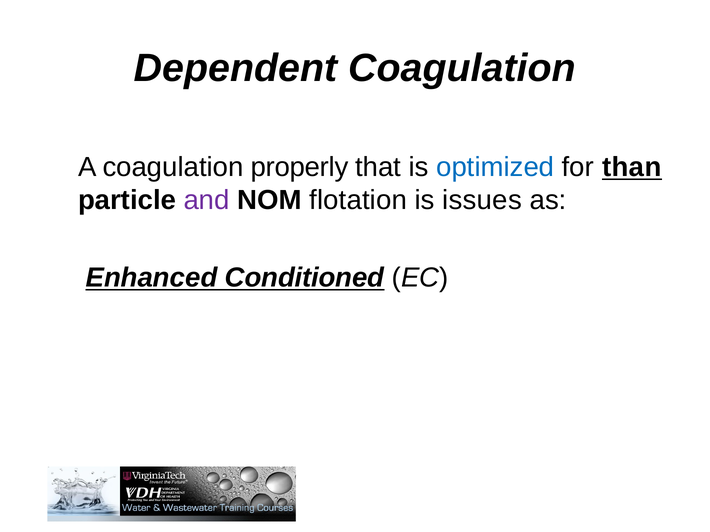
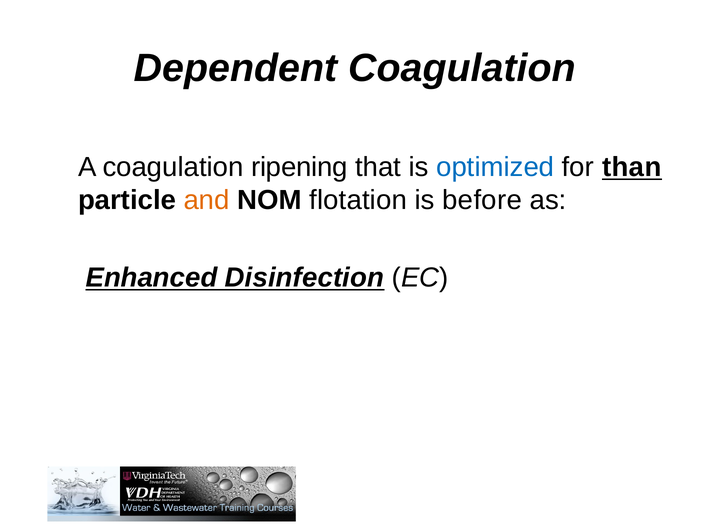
properly: properly -> ripening
and colour: purple -> orange
issues: issues -> before
Conditioned: Conditioned -> Disinfection
